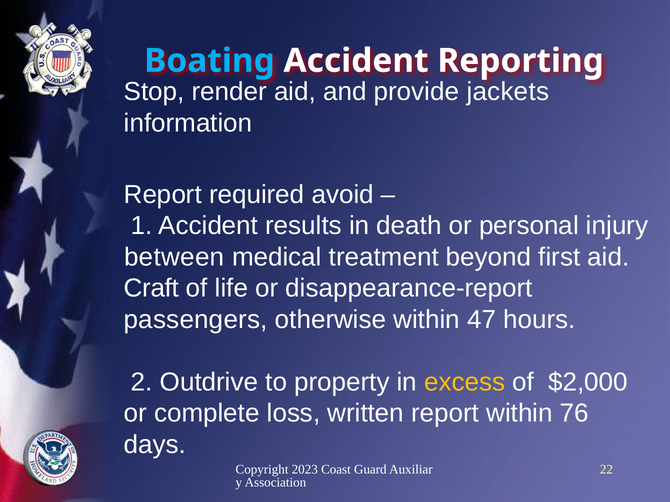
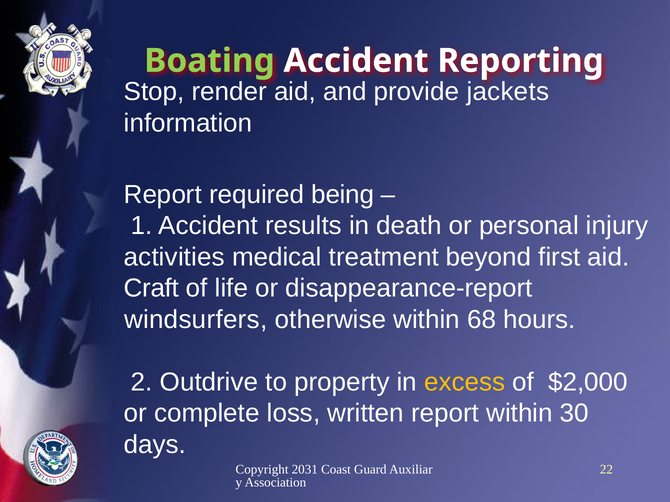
Boating colour: light blue -> light green
avoid: avoid -> being
between: between -> activities
passengers: passengers -> windsurfers
47: 47 -> 68
76: 76 -> 30
2023: 2023 -> 2031
